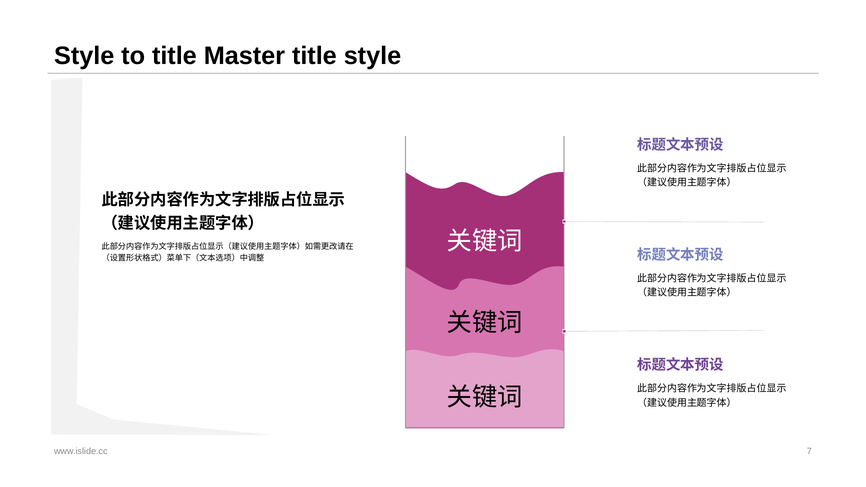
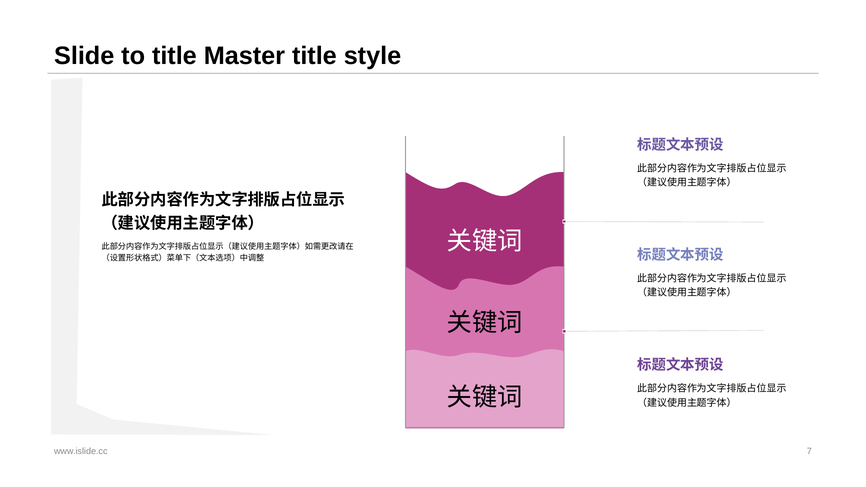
Style at (84, 56): Style -> Slide
